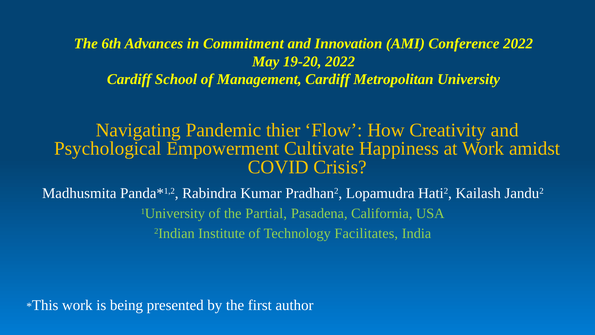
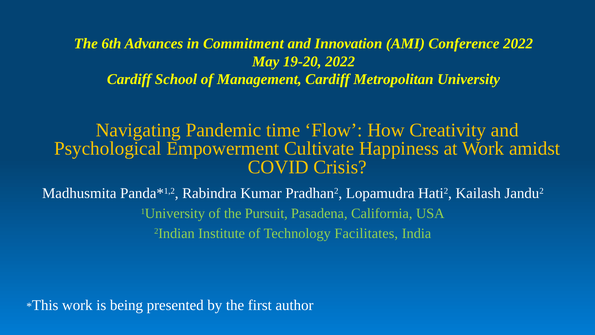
thier: thier -> time
Partial: Partial -> Pursuit
